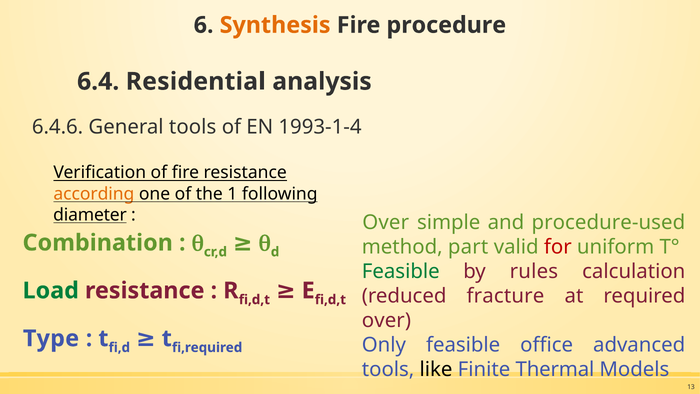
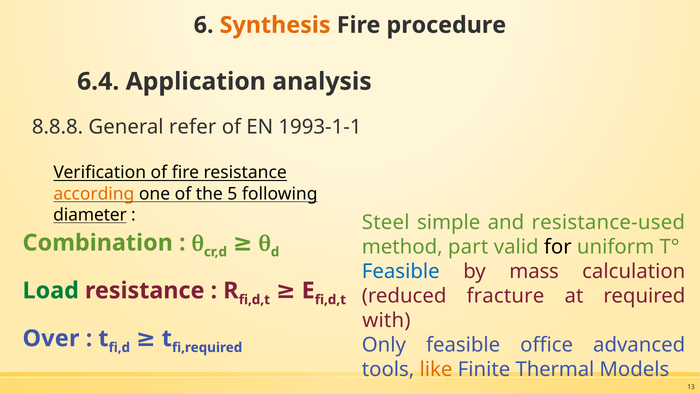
Residential: Residential -> Application
6.4.6: 6.4.6 -> 8.8.8
General tools: tools -> refer
1993-1-4: 1993-1-4 -> 1993-1-1
1: 1 -> 5
Over at (386, 222): Over -> Steel
procedure-used: procedure-used -> resistance-used
for colour: red -> black
Feasible at (401, 271) colour: green -> blue
rules: rules -> mass
over at (386, 320): over -> with
Type: Type -> Over
like colour: black -> orange
